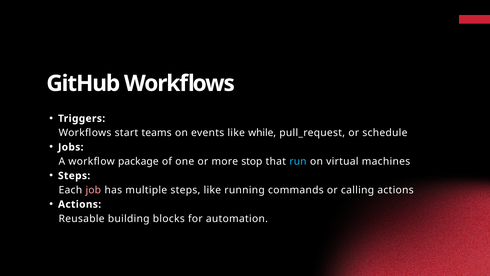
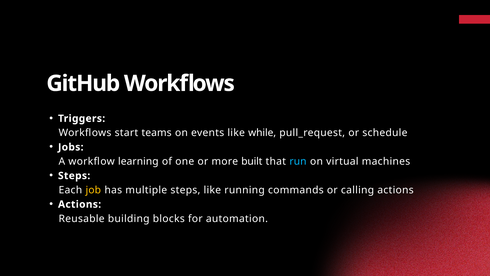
package: package -> learning
stop: stop -> built
job colour: pink -> yellow
